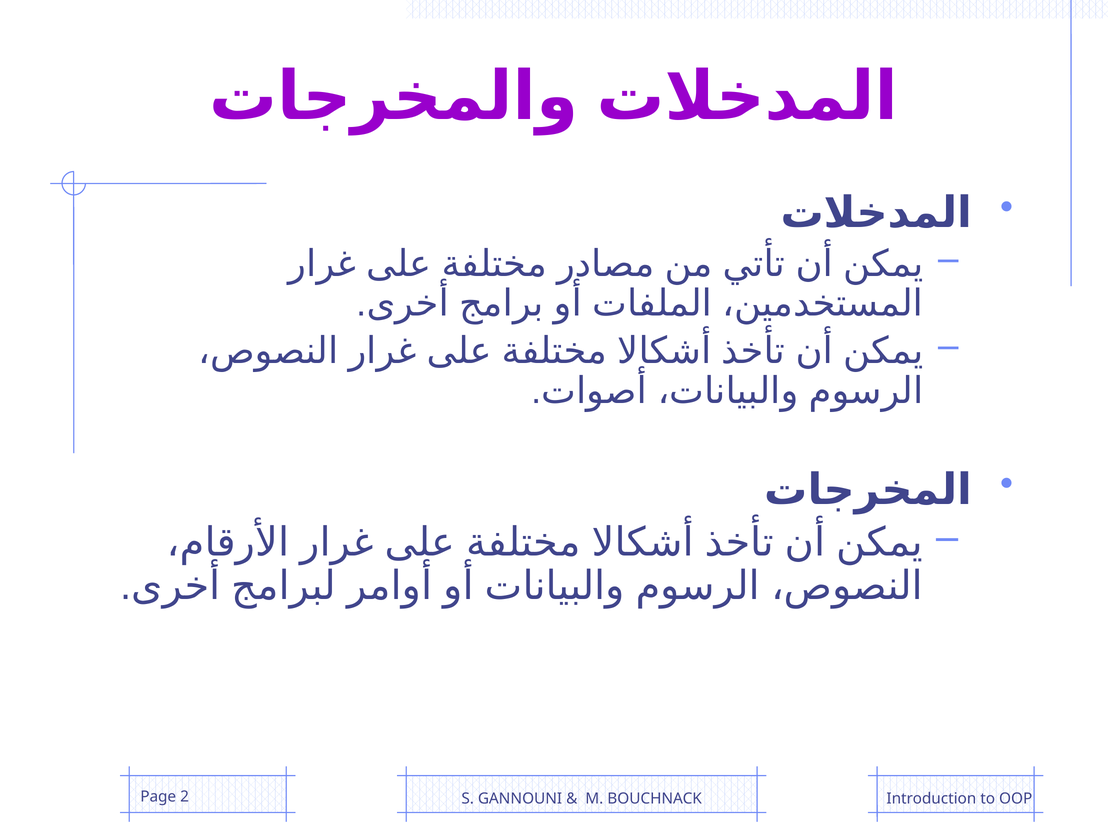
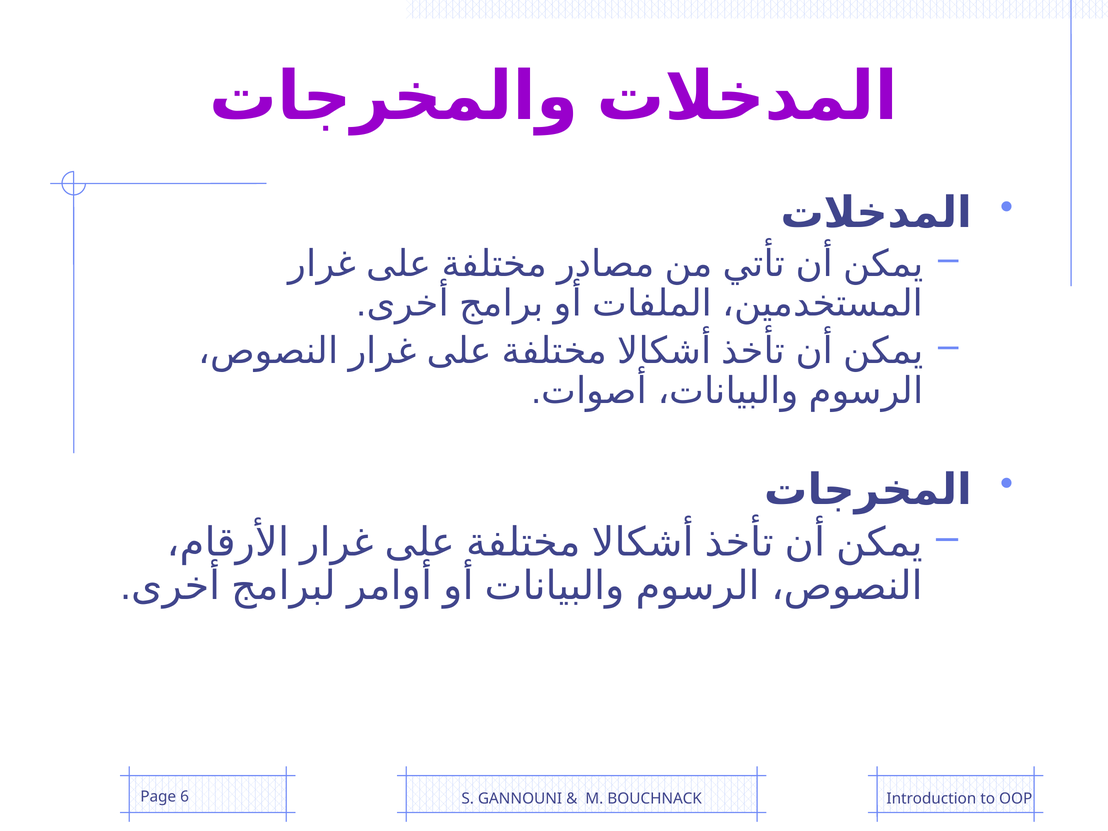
2: 2 -> 6
